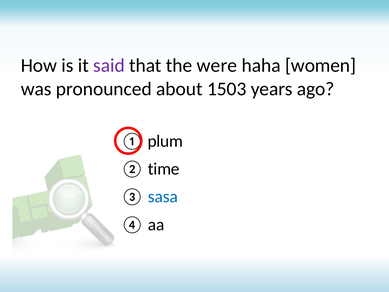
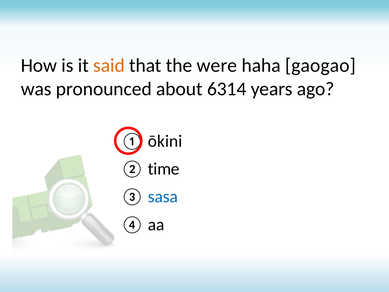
said colour: purple -> orange
women: women -> gaogao
1503: 1503 -> 6314
plum: plum -> ōkini
